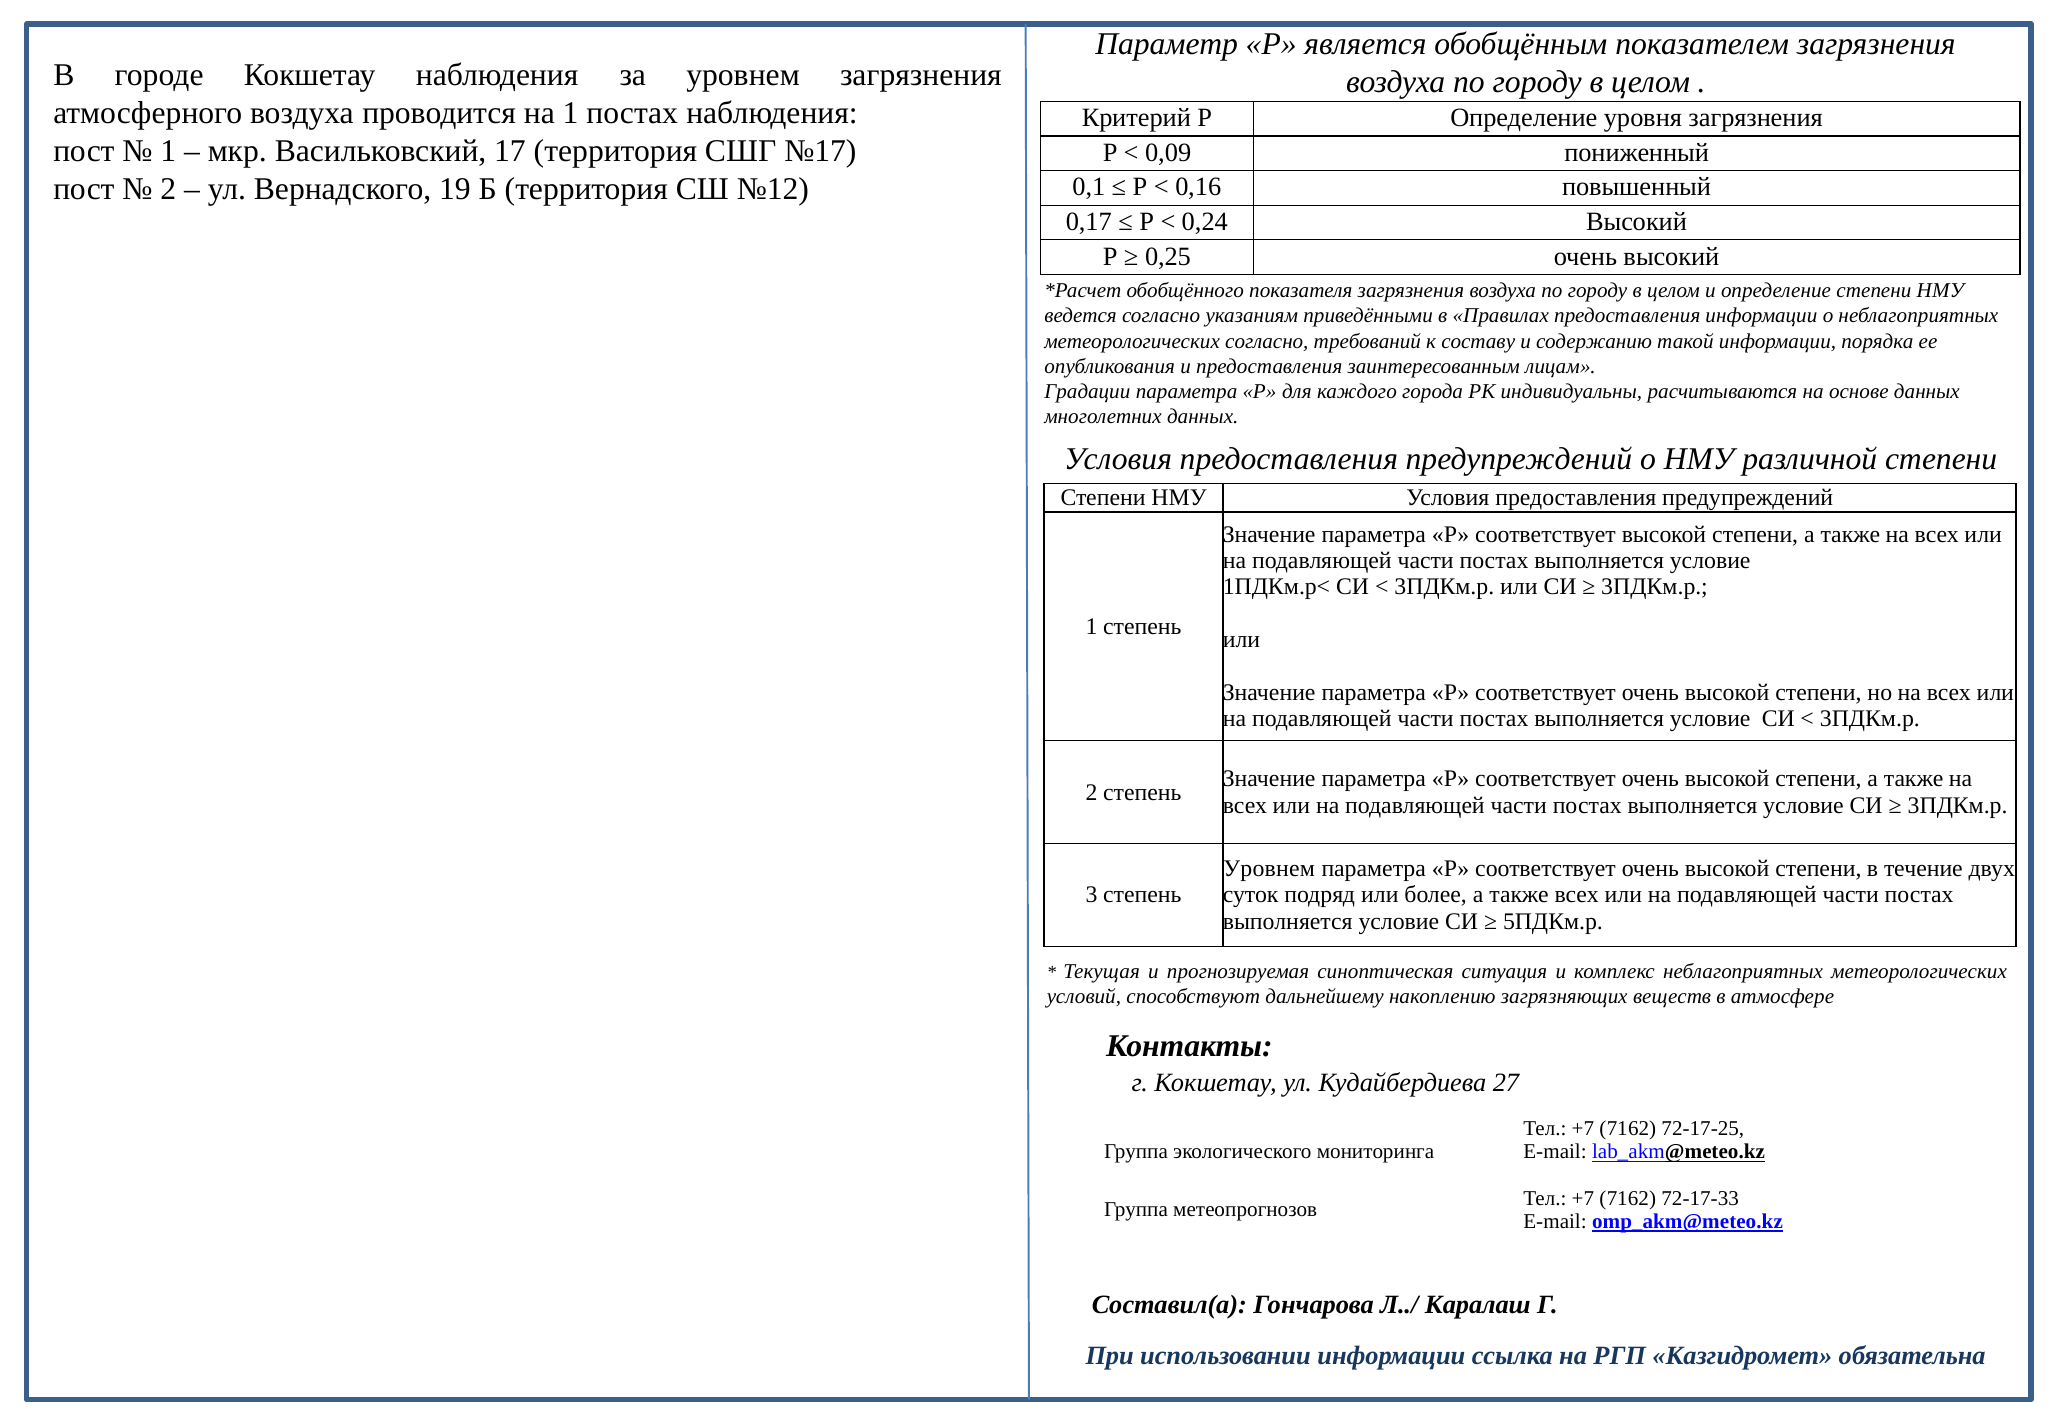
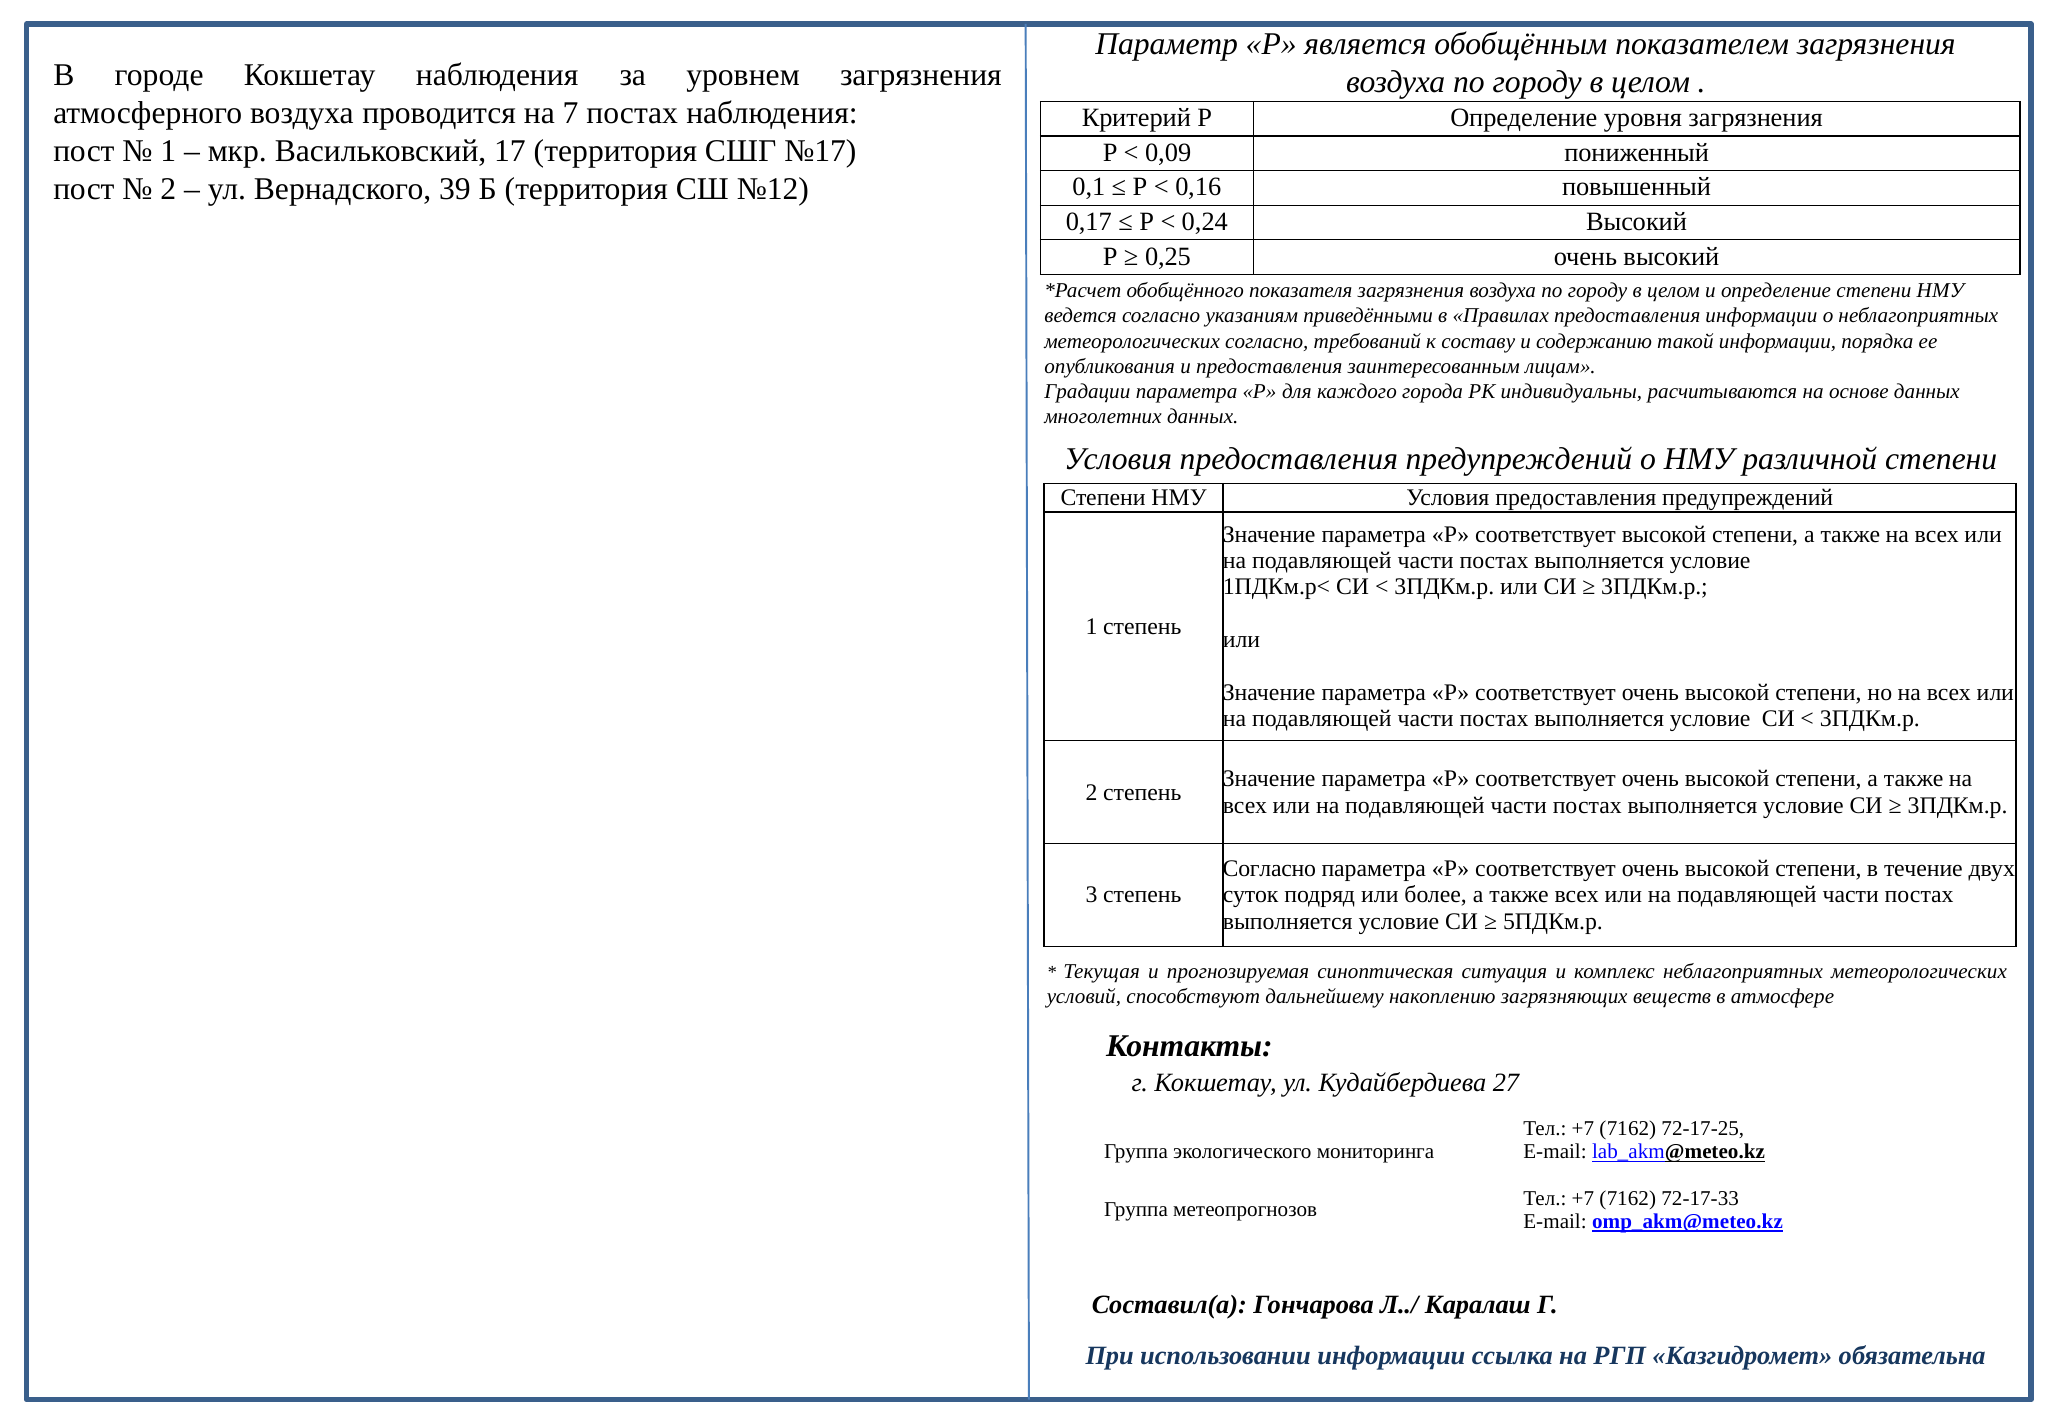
на 1: 1 -> 7
19: 19 -> 39
Уровнем at (1269, 869): Уровнем -> Согласно
